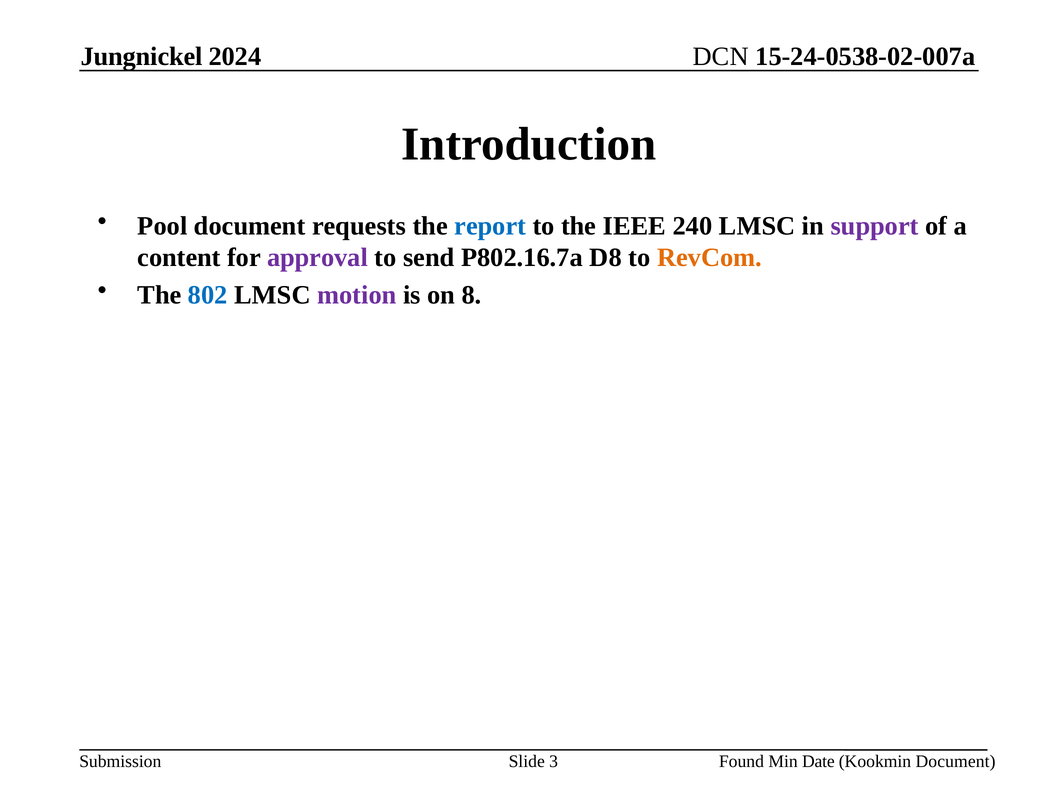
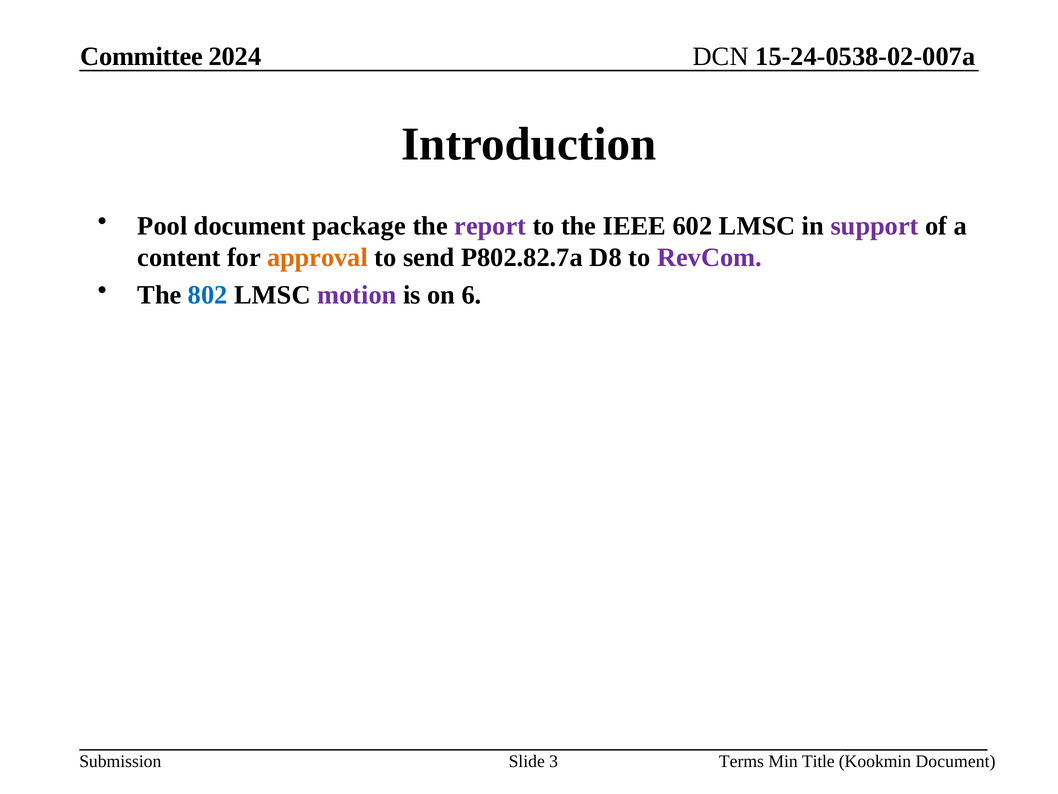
Jungnickel: Jungnickel -> Committee
requests: requests -> package
report colour: blue -> purple
240: 240 -> 602
approval colour: purple -> orange
P802.16.7a: P802.16.7a -> P802.82.7a
RevCom colour: orange -> purple
8: 8 -> 6
Found: Found -> Terms
Date: Date -> Title
